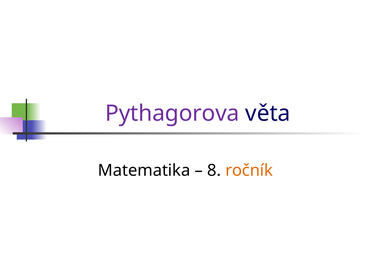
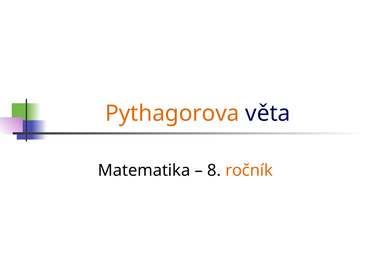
Pythagorova colour: purple -> orange
